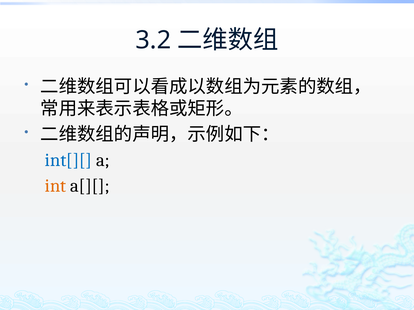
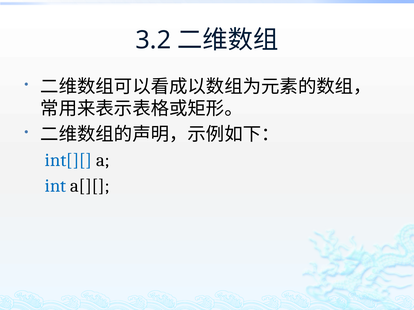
int colour: orange -> blue
